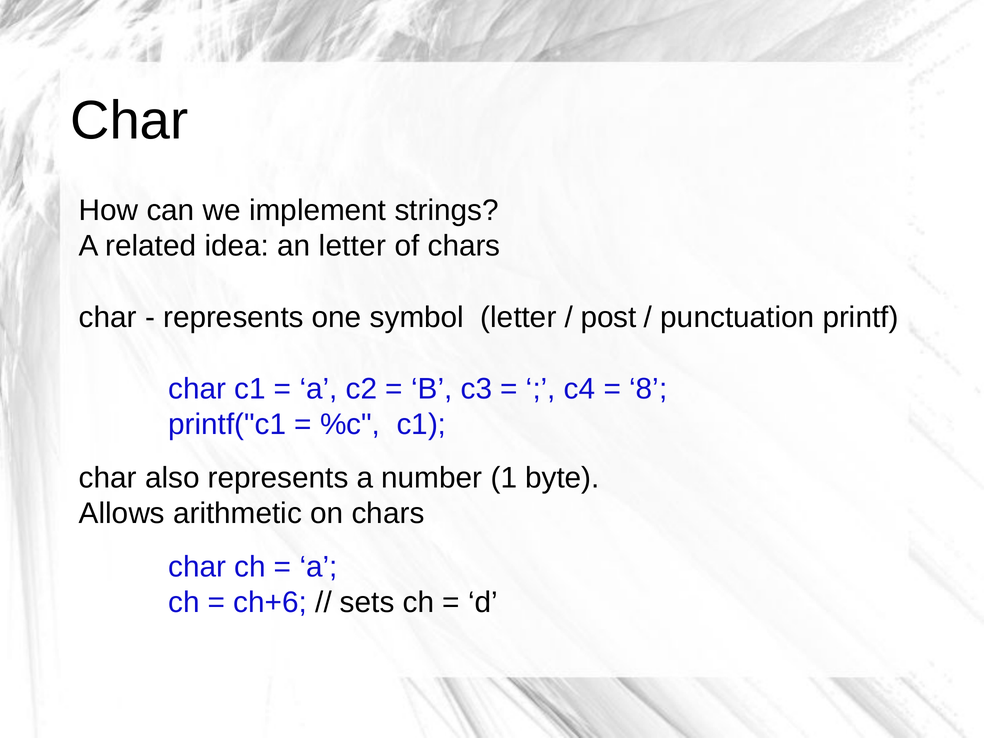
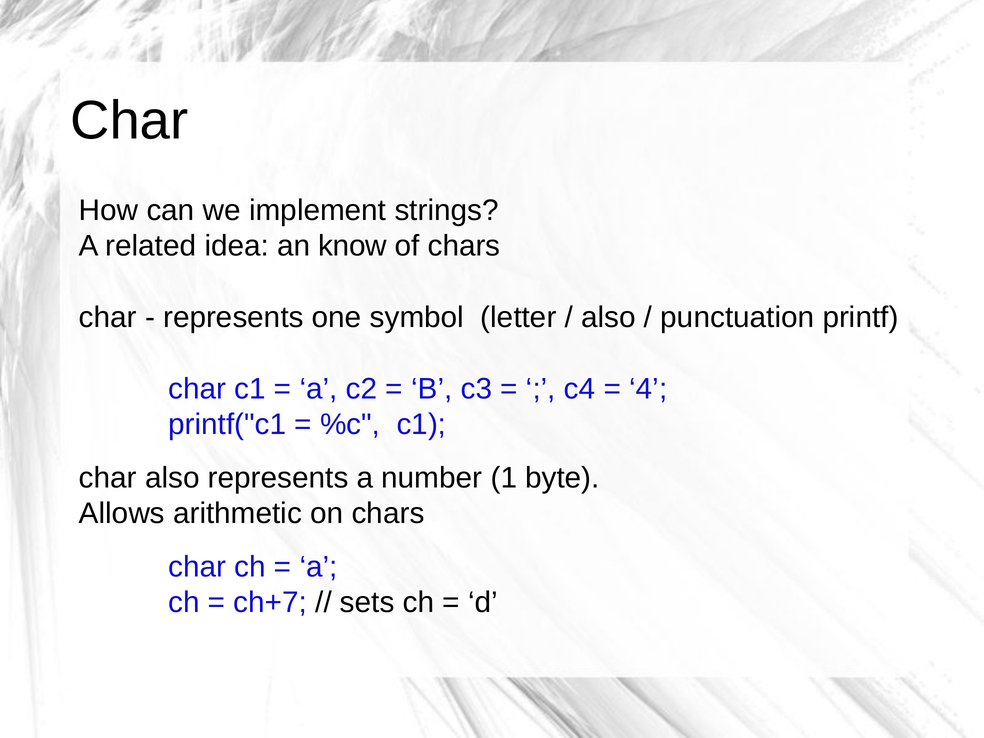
an letter: letter -> know
post at (609, 317): post -> also
8: 8 -> 4
ch+6: ch+6 -> ch+7
